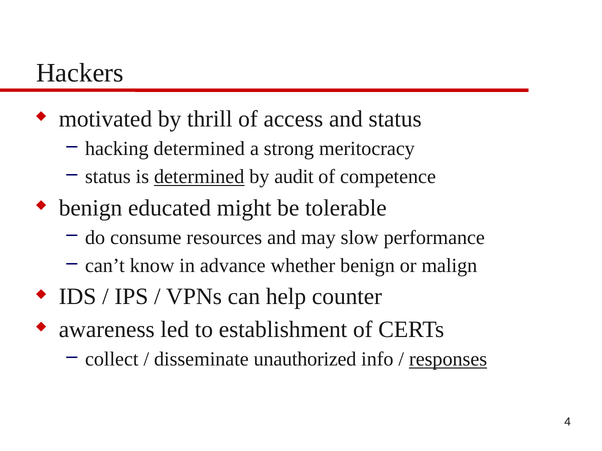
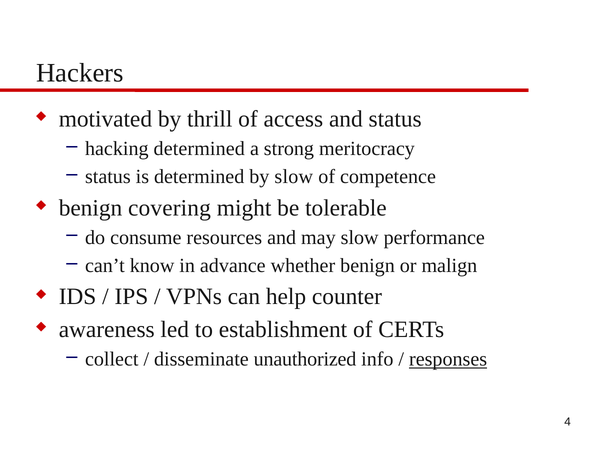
determined at (199, 177) underline: present -> none
by audit: audit -> slow
educated: educated -> covering
